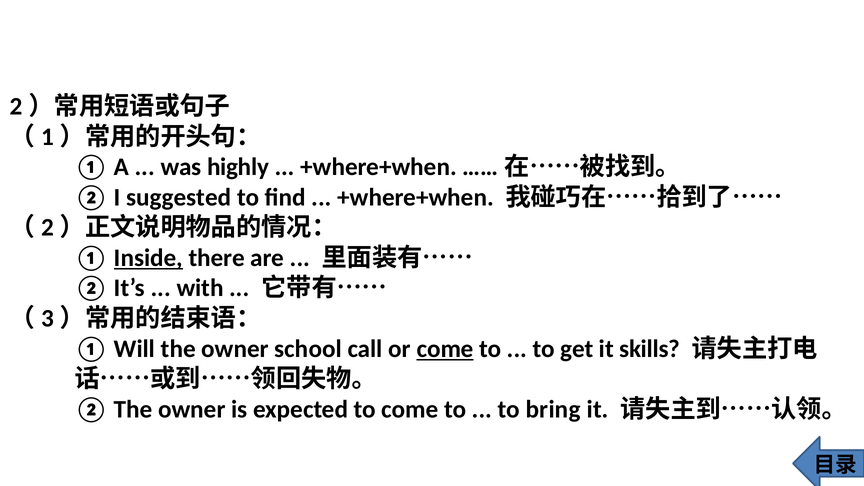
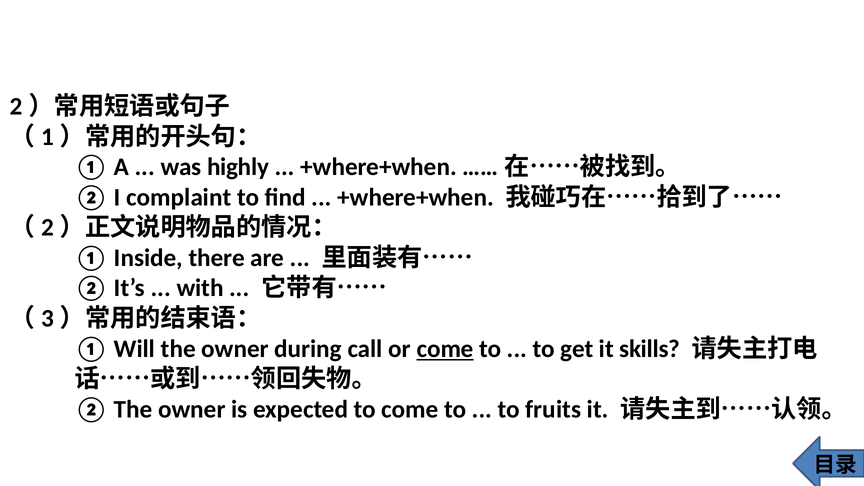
suggested: suggested -> complaint
Inside underline: present -> none
school: school -> during
bring: bring -> fruits
